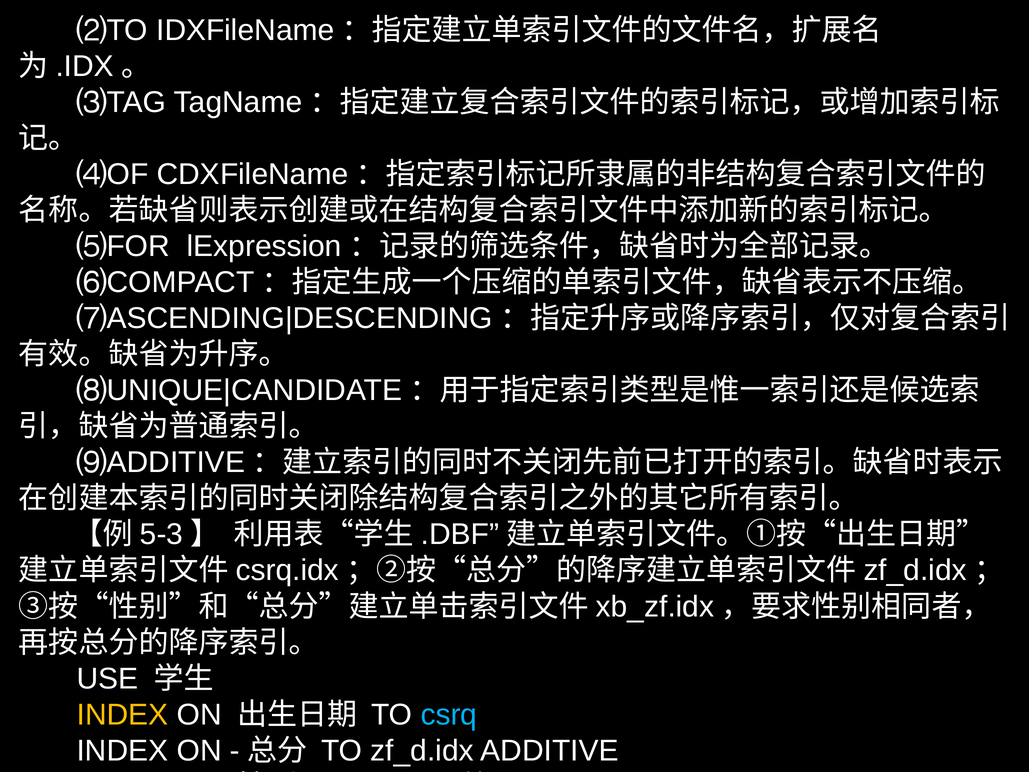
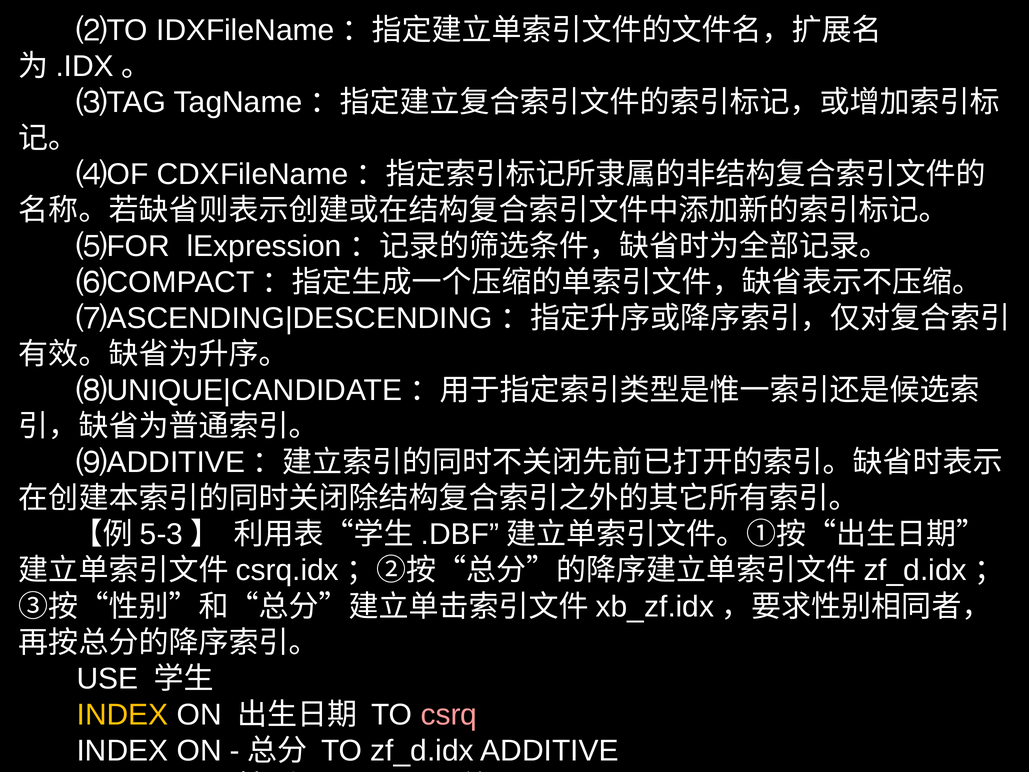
csrq colour: light blue -> pink
